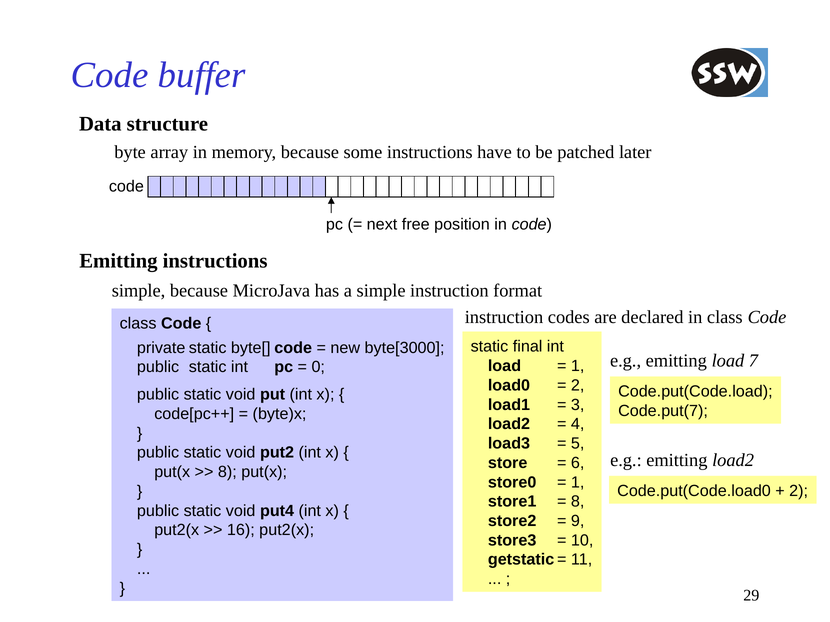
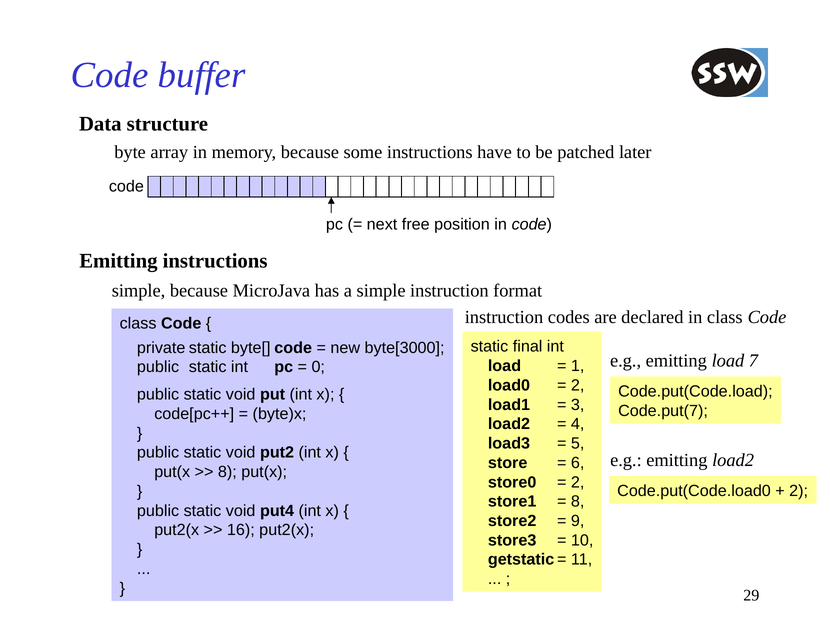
1 at (578, 483): 1 -> 2
